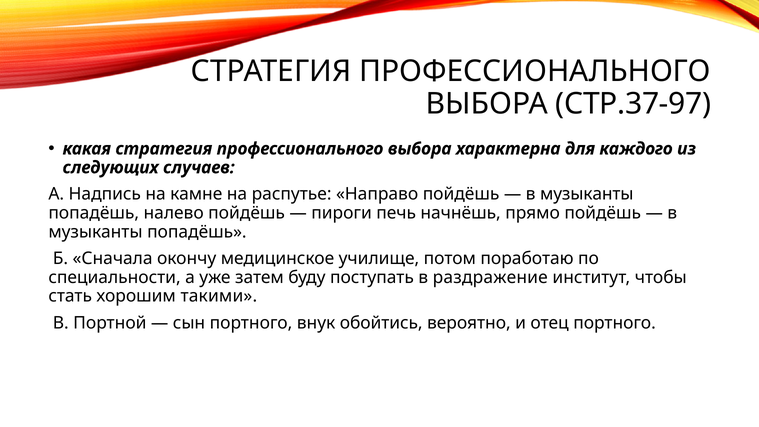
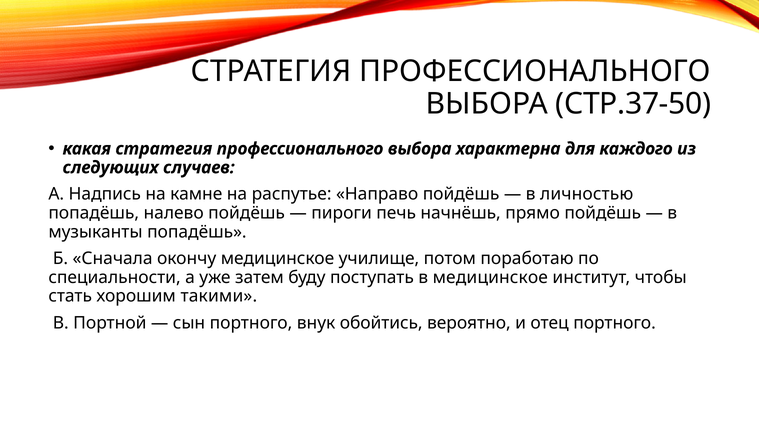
СТР.37-97: СТР.37-97 -> СТР.37-50
музыканты at (587, 194): музыканты -> личностью
в раздражение: раздражение -> медицинское
